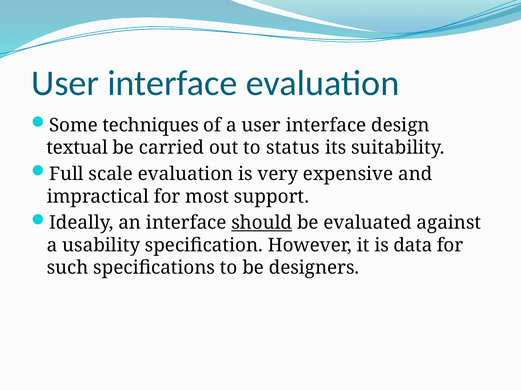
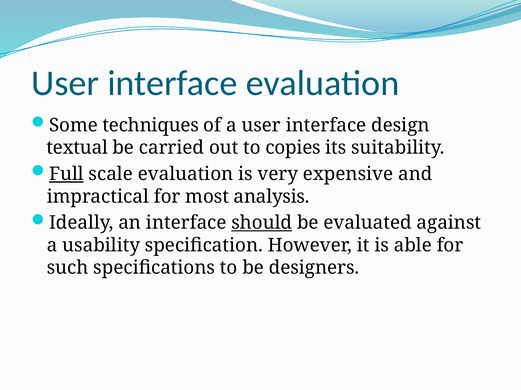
status: status -> copies
Full underline: none -> present
support: support -> analysis
data: data -> able
